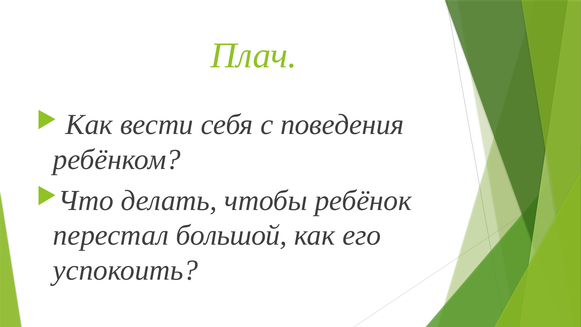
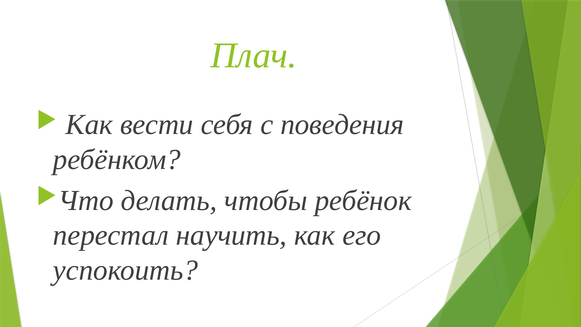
большой: большой -> научить
